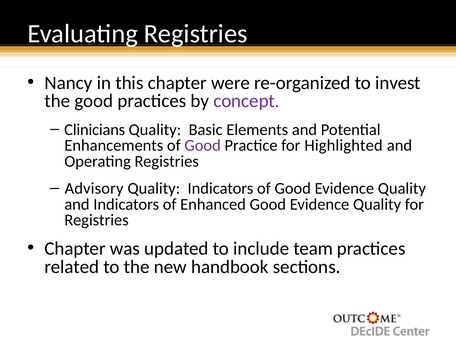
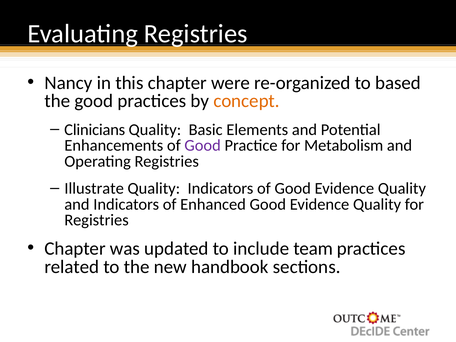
invest: invest -> based
concept colour: purple -> orange
Highlighted: Highlighted -> Metabolism
Advisory: Advisory -> Illustrate
